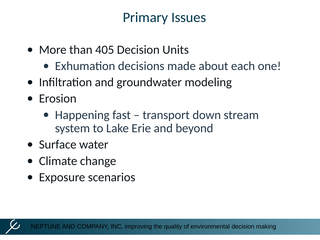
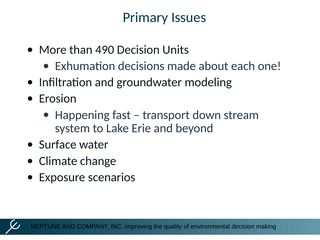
405: 405 -> 490
